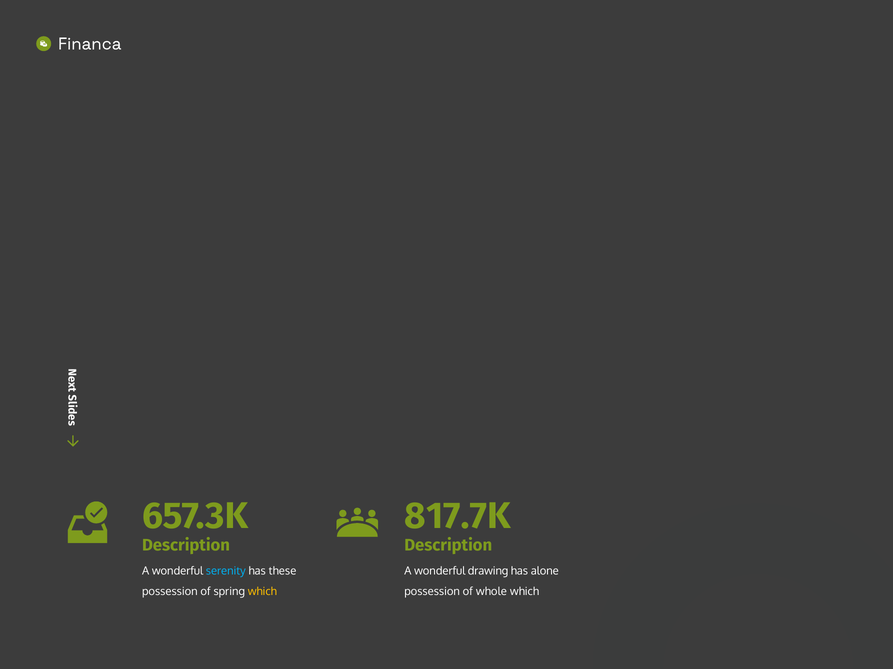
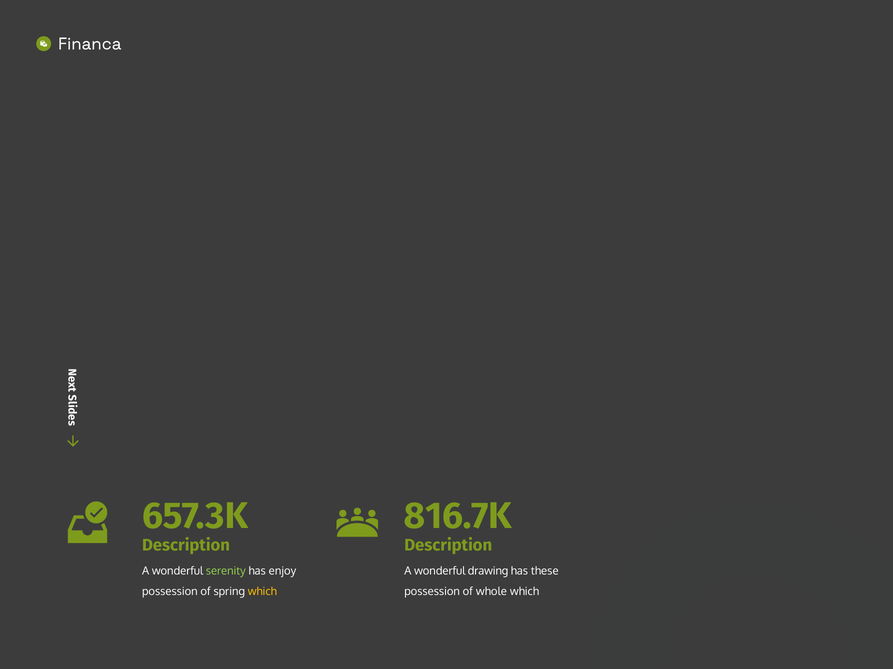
817.7K: 817.7K -> 816.7K
serenity colour: light blue -> light green
these: these -> enjoy
alone: alone -> these
